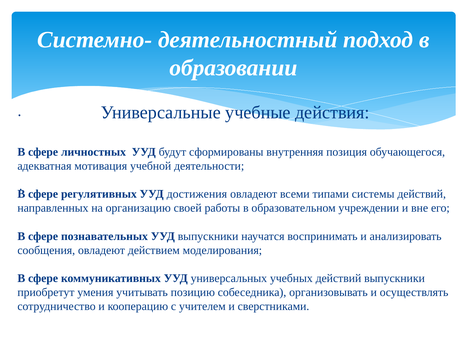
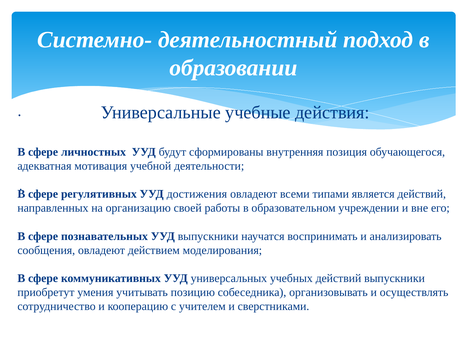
системы: системы -> является
